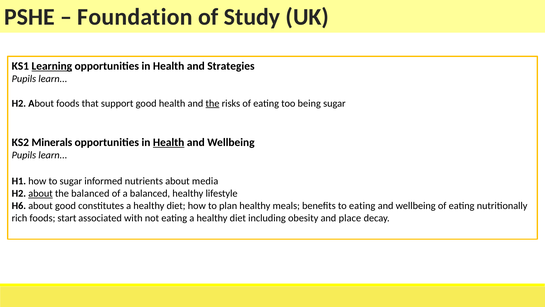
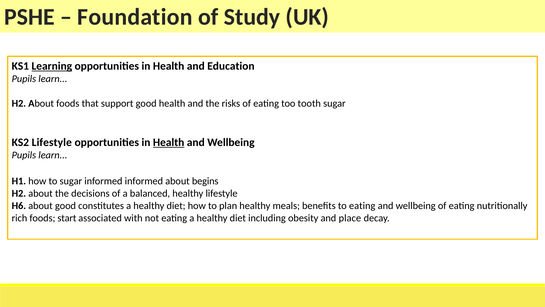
Strategies: Strategies -> Education
the at (212, 103) underline: present -> none
being: being -> tooth
KS2 Minerals: Minerals -> Lifestyle
informed nutrients: nutrients -> informed
media: media -> begins
about at (41, 193) underline: present -> none
the balanced: balanced -> decisions
